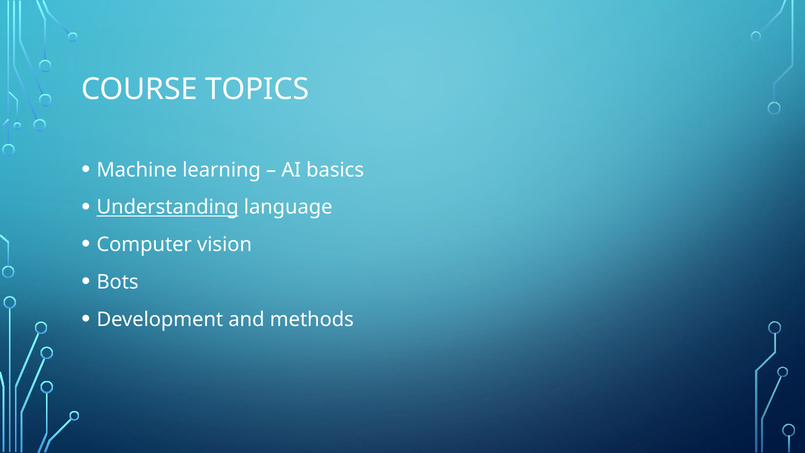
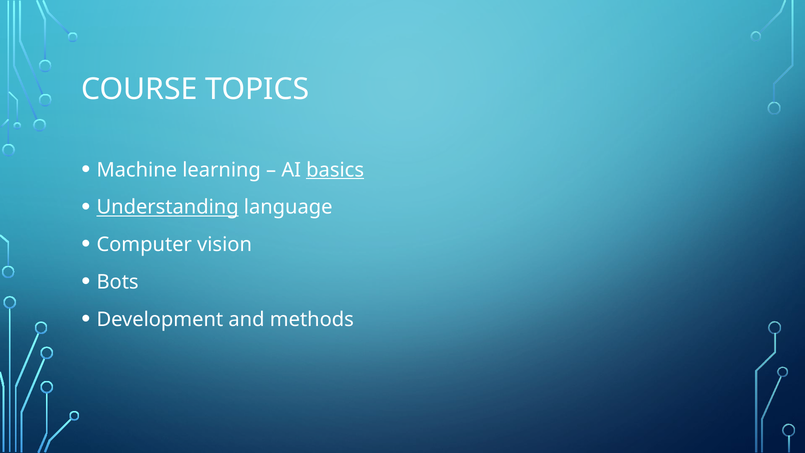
basics underline: none -> present
